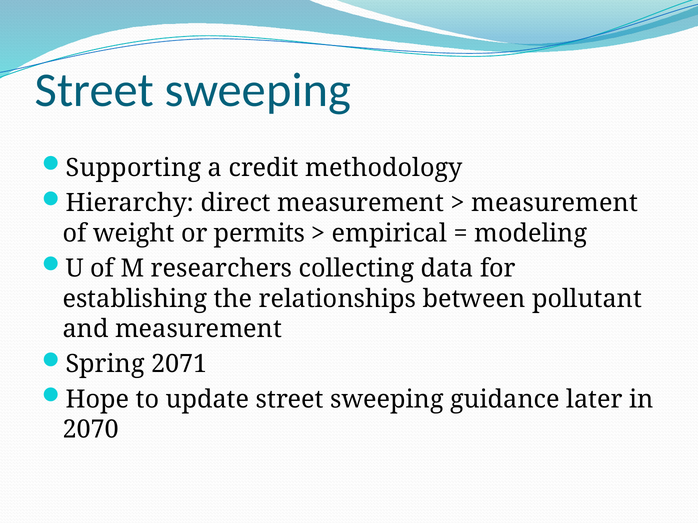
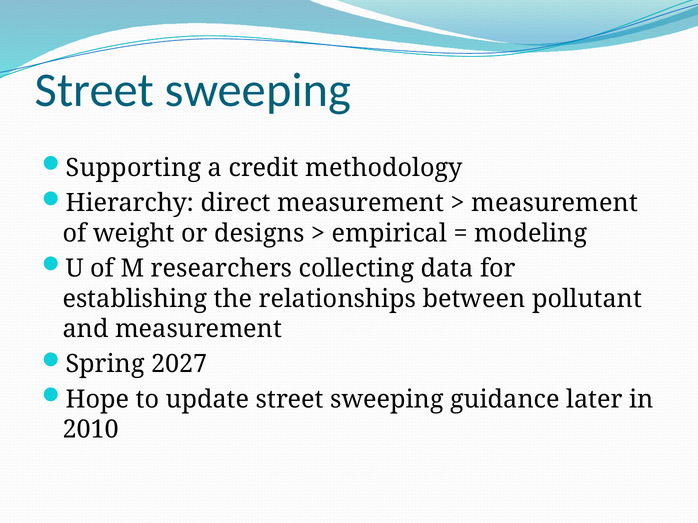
permits: permits -> designs
2071: 2071 -> 2027
2070: 2070 -> 2010
